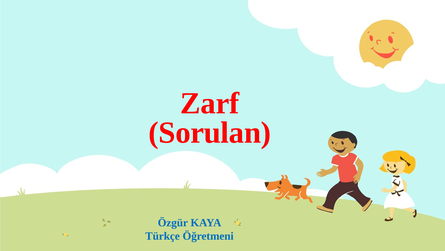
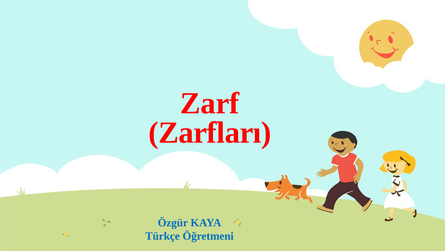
Sorulan: Sorulan -> Zarfları
